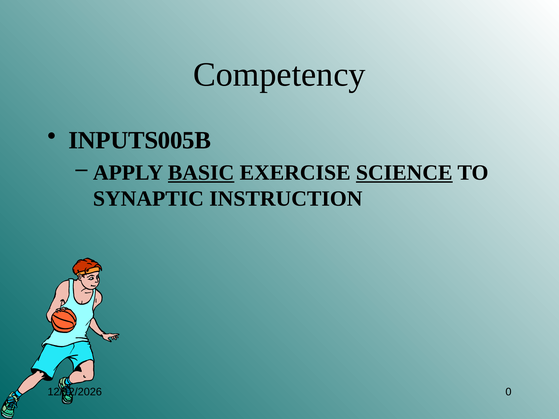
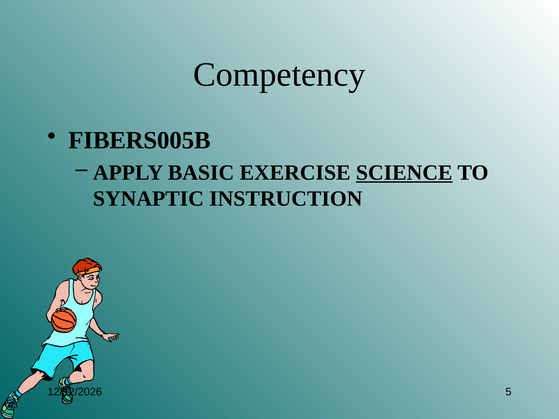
INPUTS005B: INPUTS005B -> FIBERS005B
BASIC underline: present -> none
0: 0 -> 5
